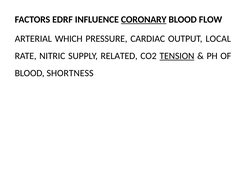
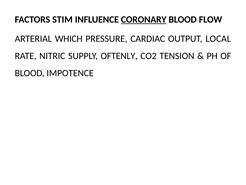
EDRF: EDRF -> STIM
RELATED: RELATED -> OFTENLY
TENSION underline: present -> none
SHORTNESS: SHORTNESS -> IMPOTENCE
